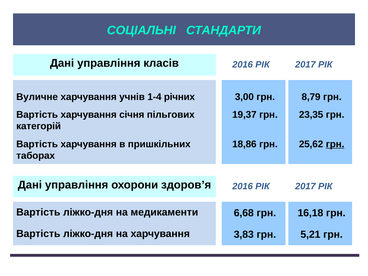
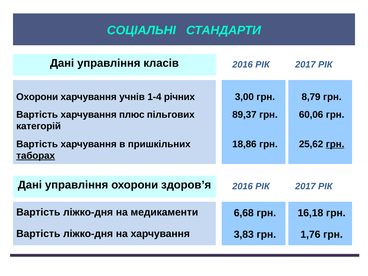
Вуличне at (37, 97): Вуличне -> Охорони
січня: січня -> плюс
19,37: 19,37 -> 89,37
23,35: 23,35 -> 60,06
таборах underline: none -> present
5,21: 5,21 -> 1,76
